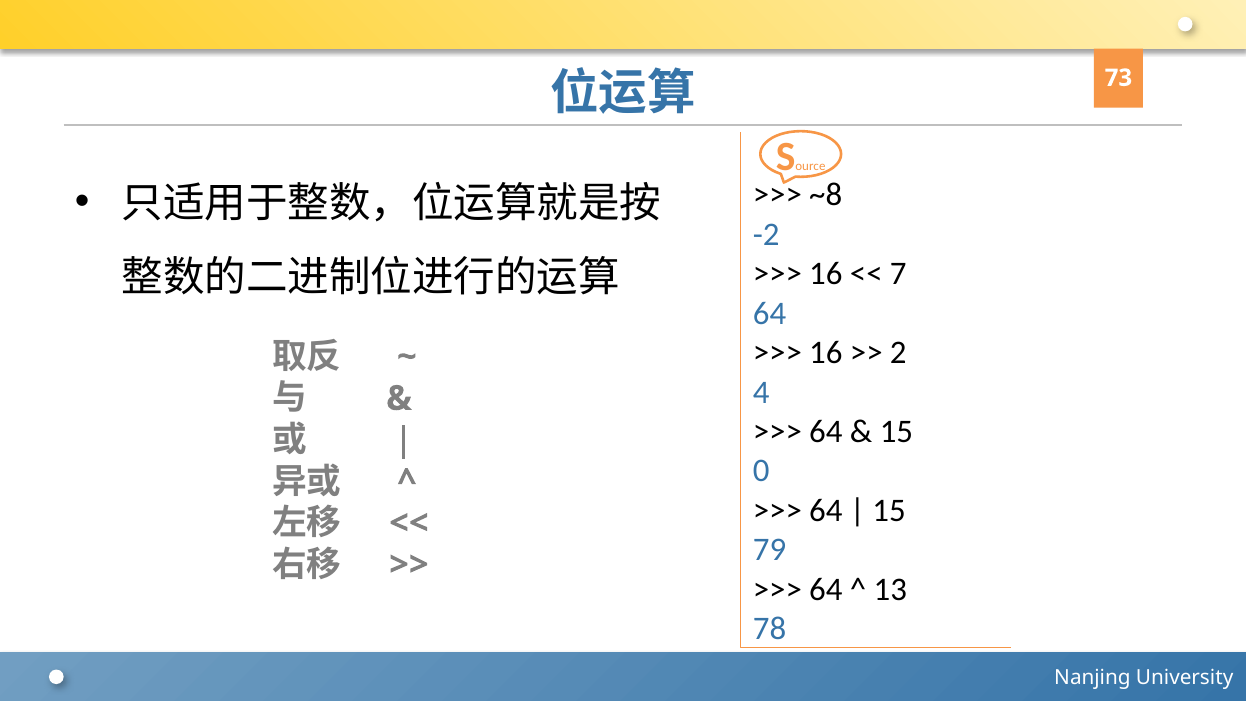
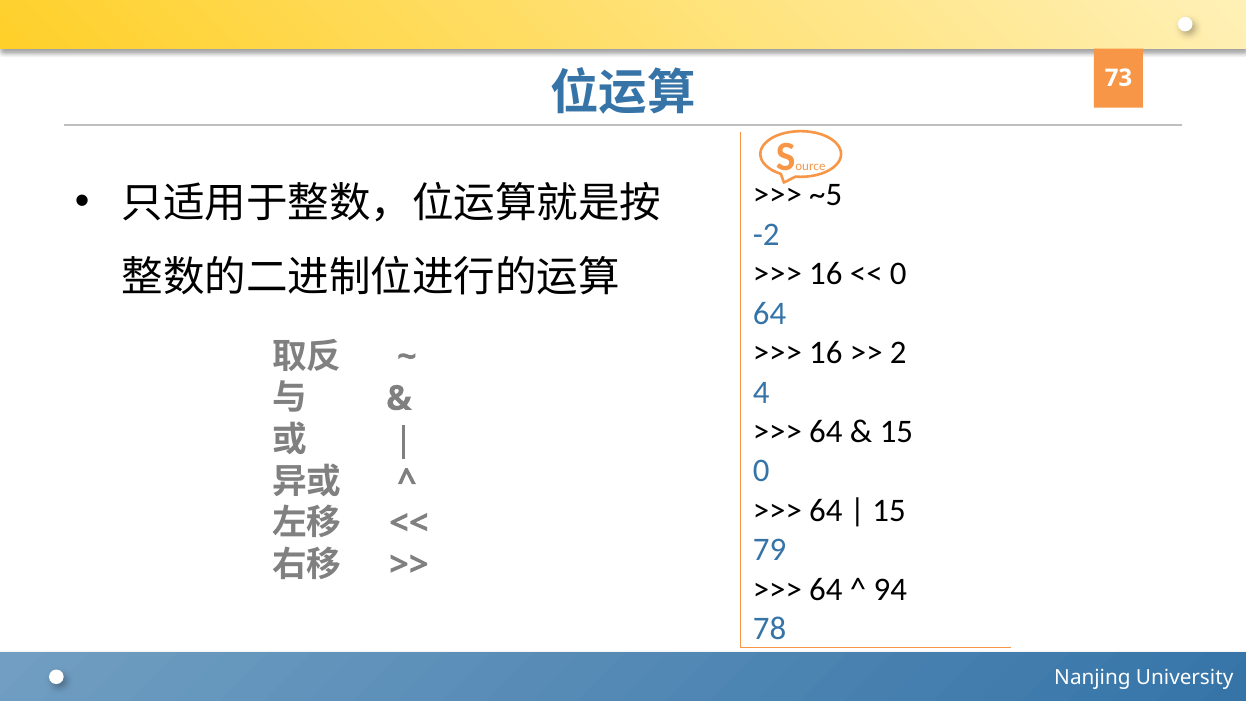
~8: ~8 -> ~5
7 at (898, 274): 7 -> 0
13: 13 -> 94
